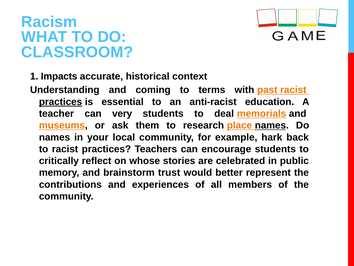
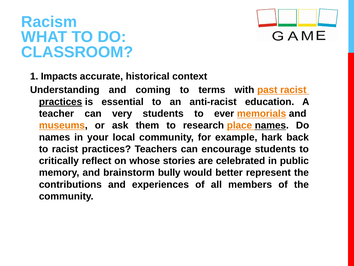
deal: deal -> ever
trust: trust -> bully
